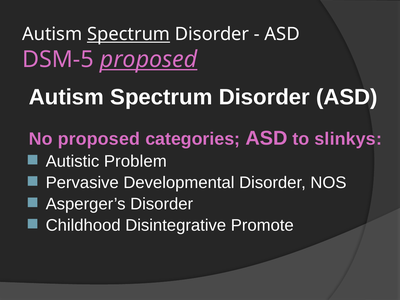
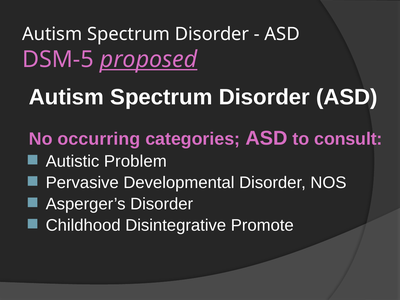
Spectrum at (129, 34) underline: present -> none
No proposed: proposed -> occurring
slinkys: slinkys -> consult
